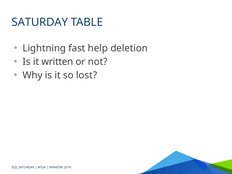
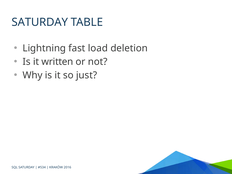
help: help -> load
lost: lost -> just
